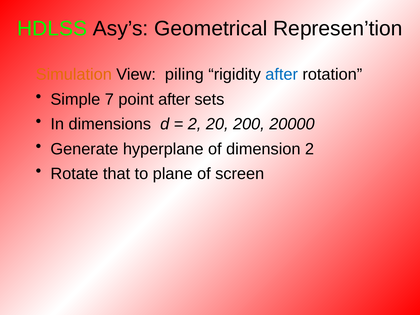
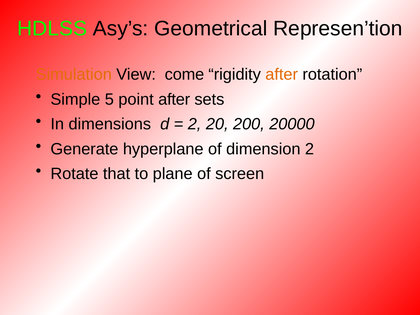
piling: piling -> come
after at (282, 75) colour: blue -> orange
7: 7 -> 5
